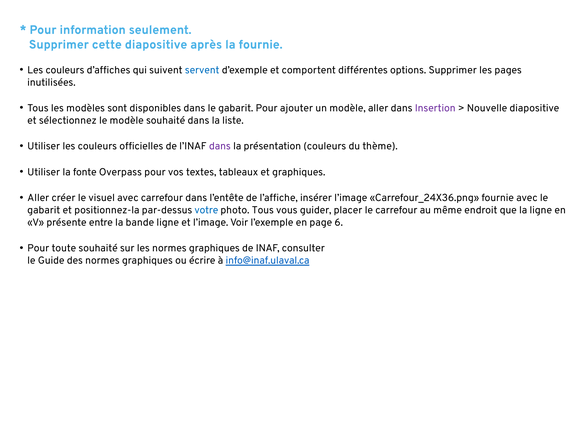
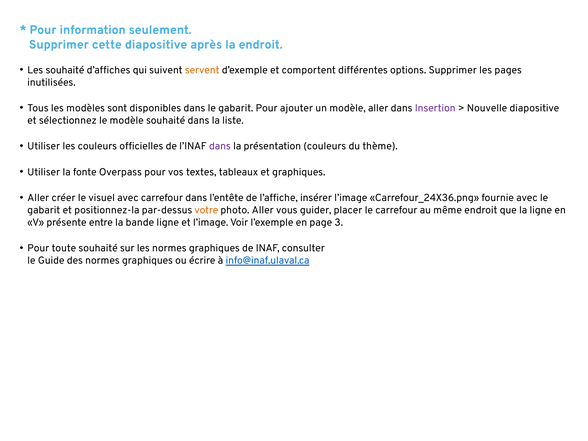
la fournie: fournie -> endroit
couleurs at (65, 70): couleurs -> souhaité
servent colour: blue -> orange
votre colour: blue -> orange
photo Tous: Tous -> Aller
6: 6 -> 3
